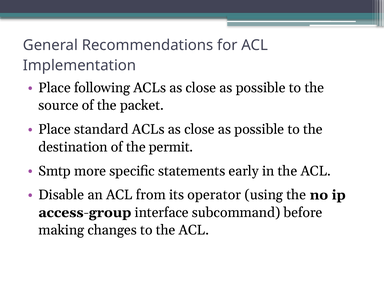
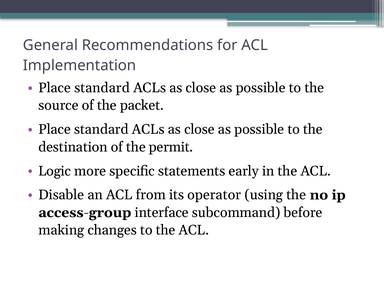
following at (102, 88): following -> standard
Smtp: Smtp -> Logic
